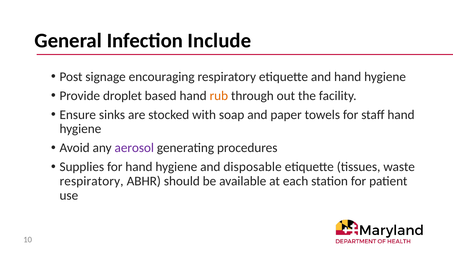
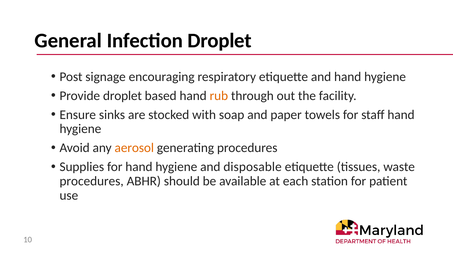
Infection Include: Include -> Droplet
aerosol colour: purple -> orange
respiratory at (92, 181): respiratory -> procedures
